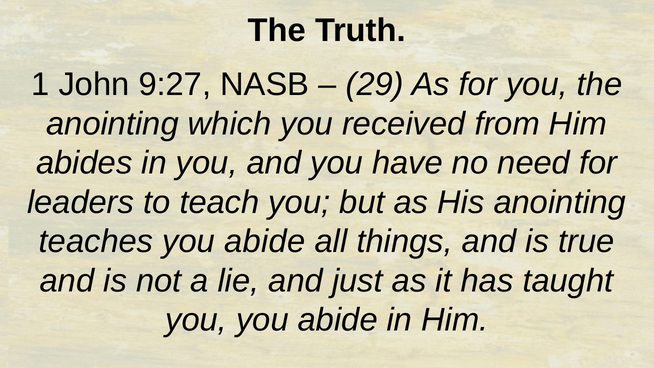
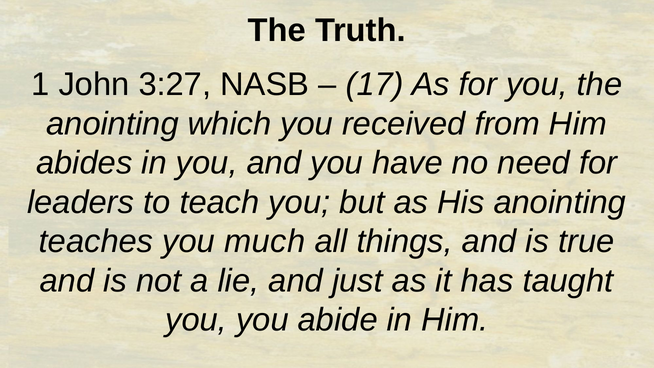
9:27: 9:27 -> 3:27
29: 29 -> 17
teaches you abide: abide -> much
